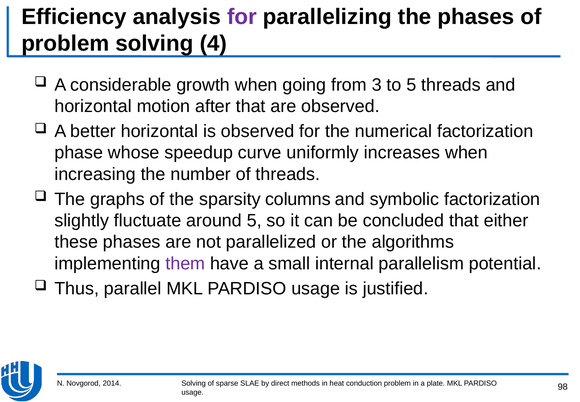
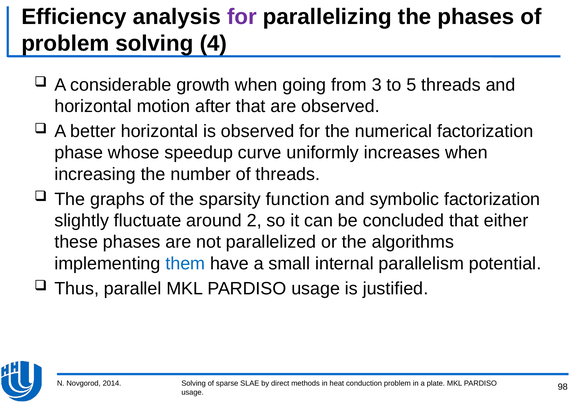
columns: columns -> function
around 5: 5 -> 2
them colour: purple -> blue
